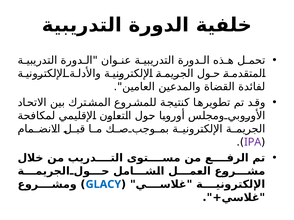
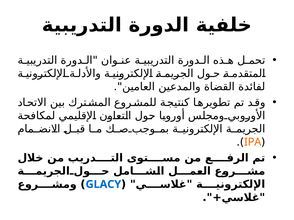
IPA colour: purple -> orange
